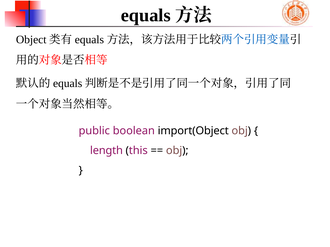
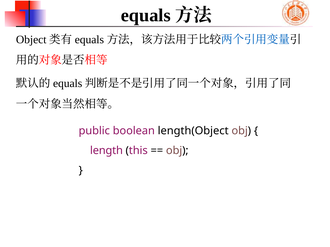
import(Object: import(Object -> length(Object
